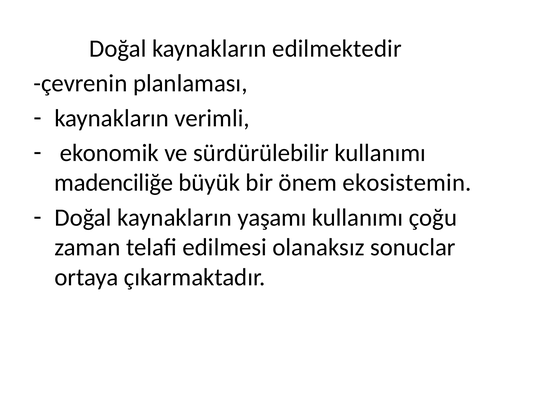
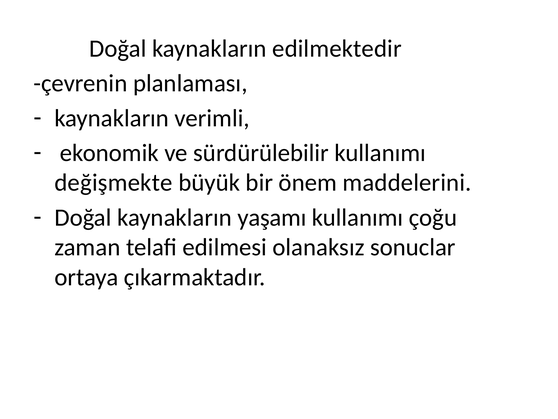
madenciliğe: madenciliğe -> değişmekte
ekosistemin: ekosistemin -> maddelerini
